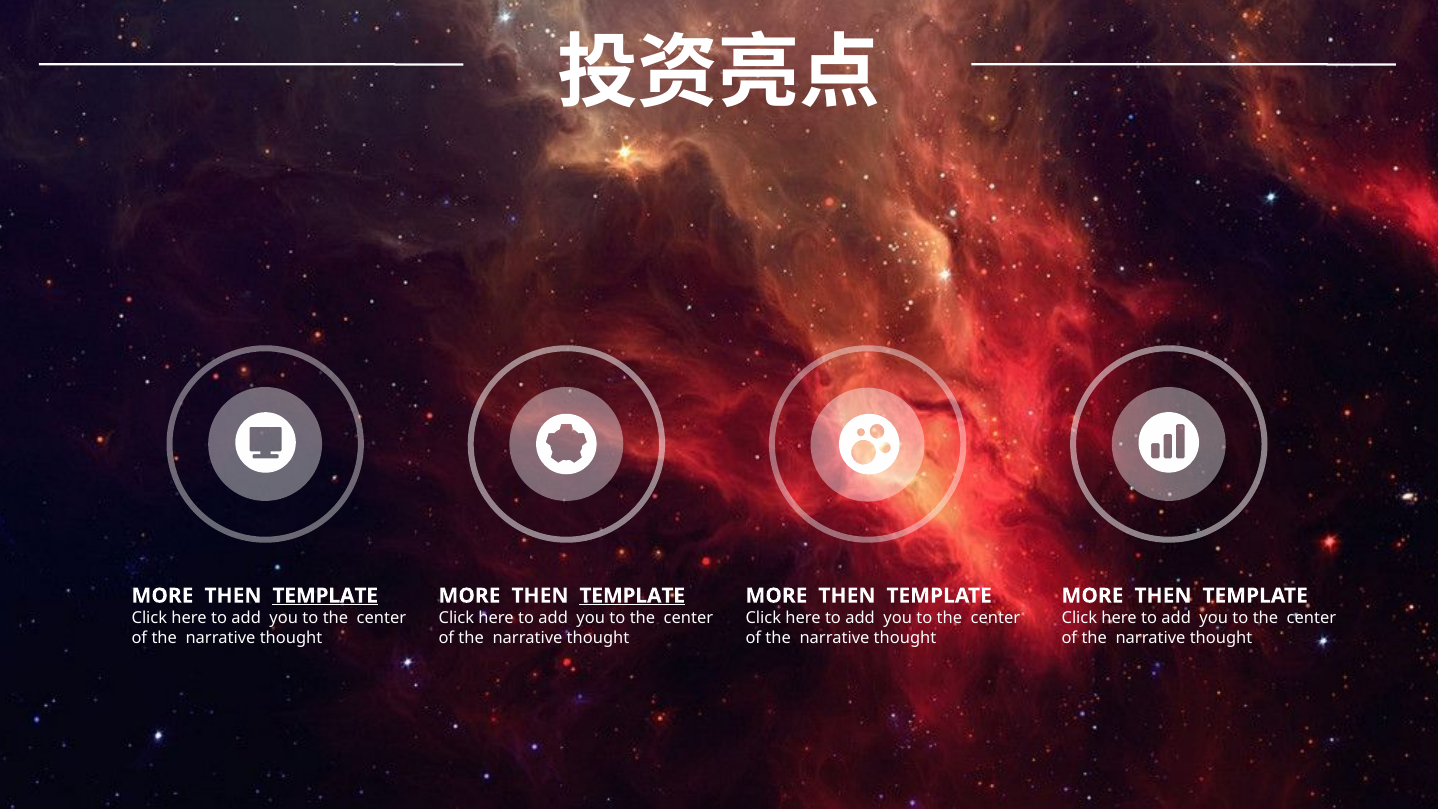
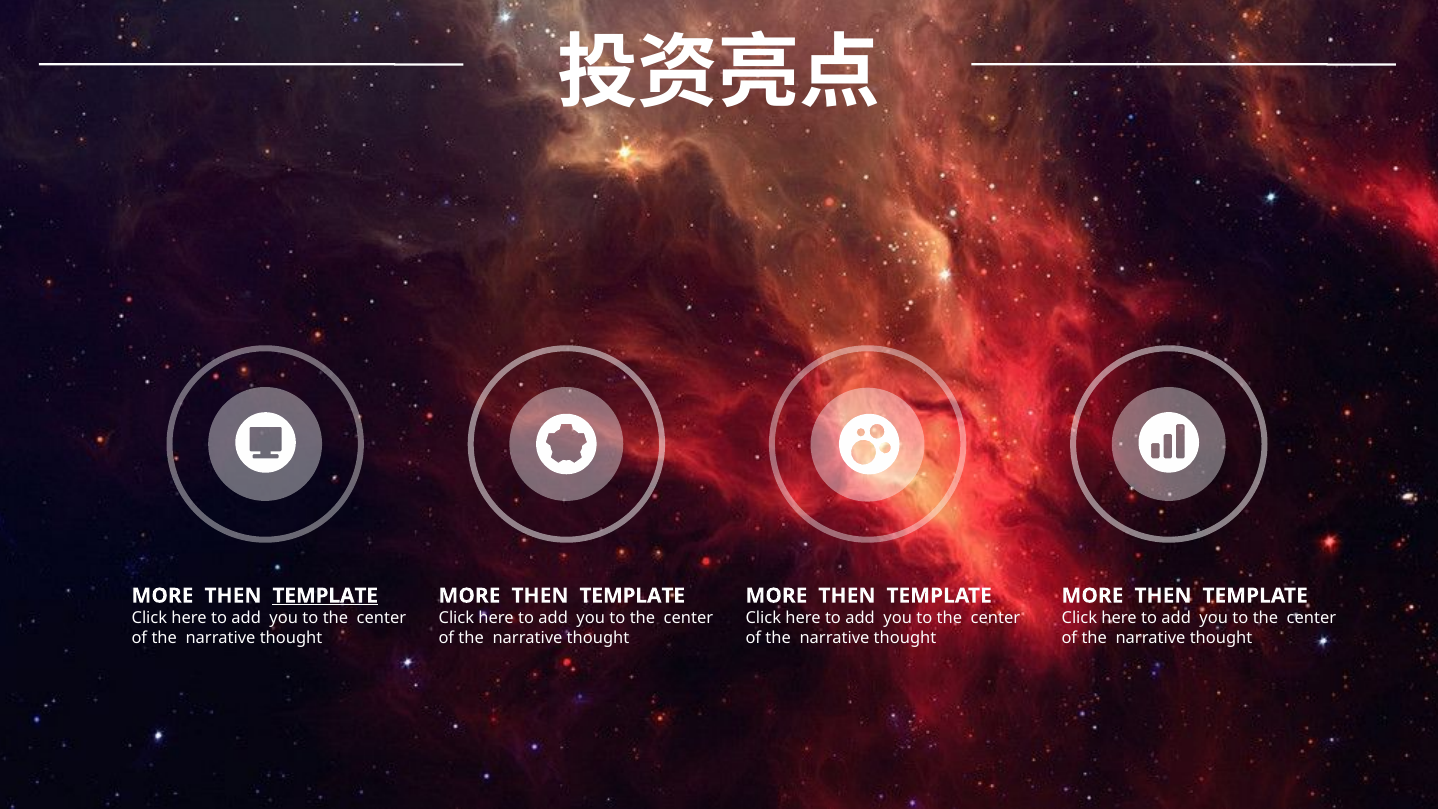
TEMPLATE at (632, 596) underline: present -> none
